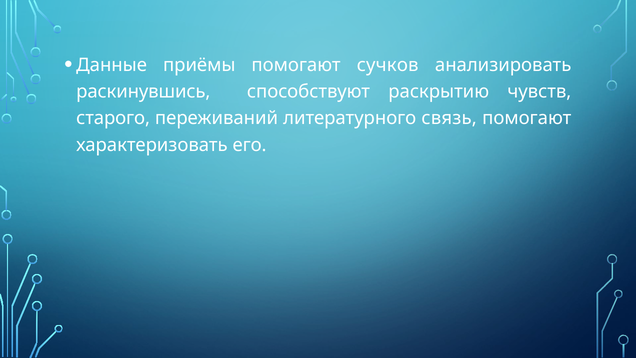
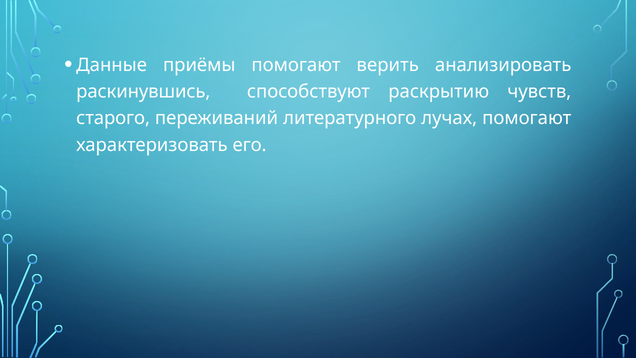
сучков: сучков -> верить
связь: связь -> лучах
